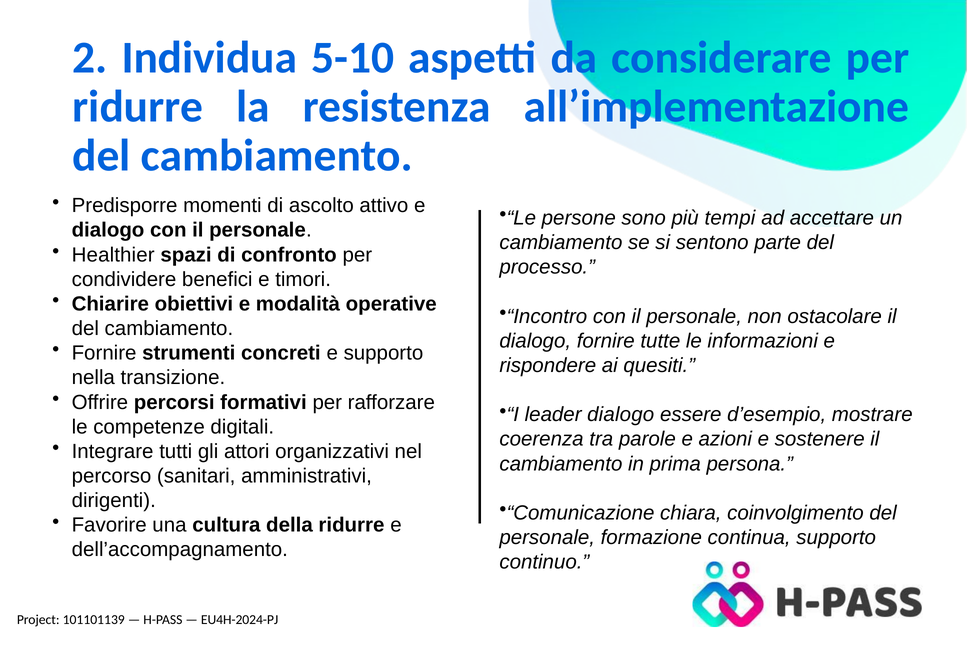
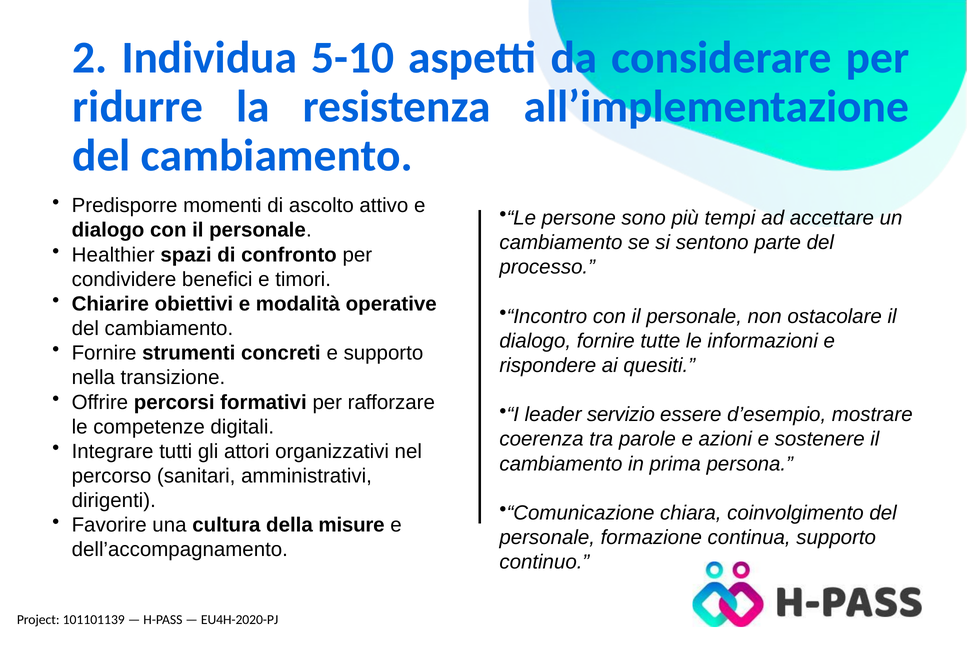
leader dialogo: dialogo -> servizio
della ridurre: ridurre -> misure
EU4H-2024-PJ: EU4H-2024-PJ -> EU4H-2020-PJ
